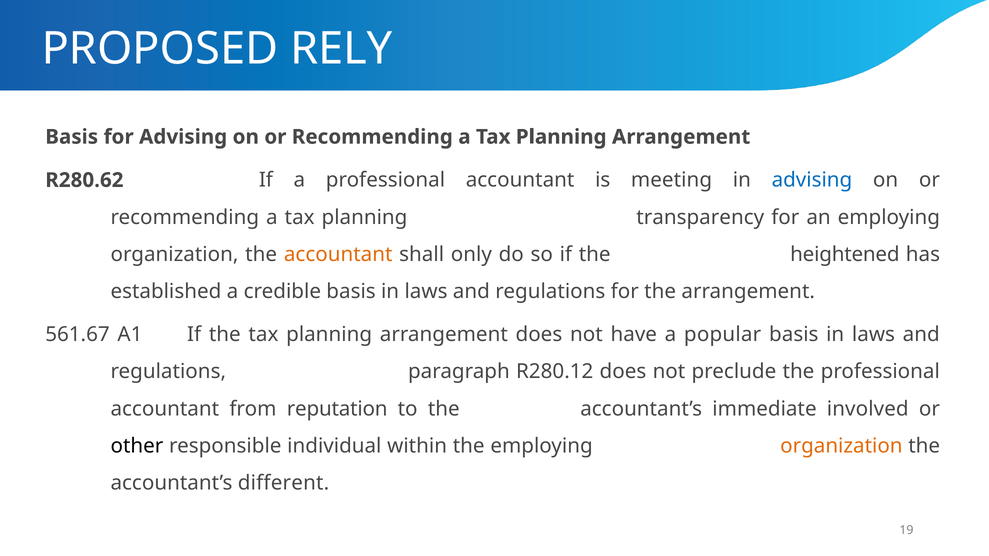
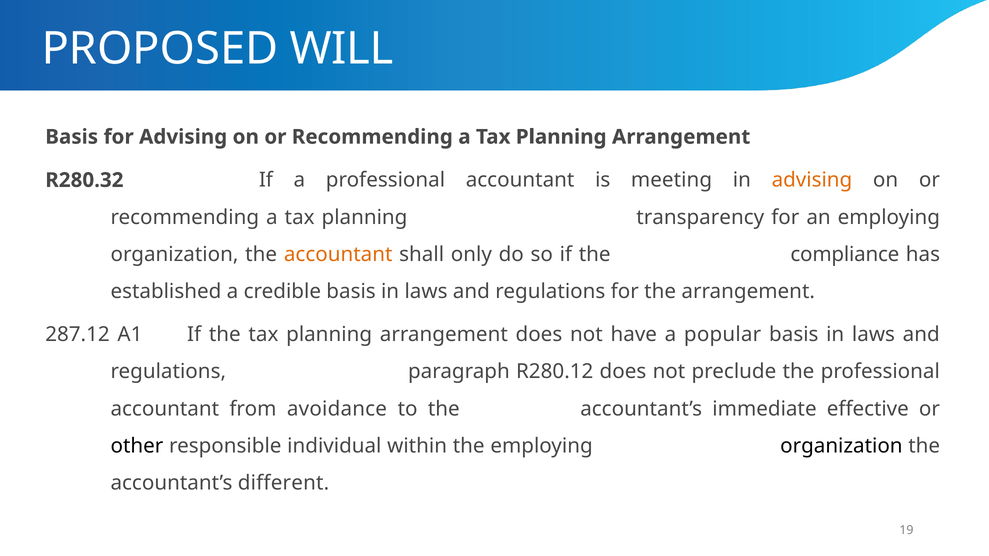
RELY: RELY -> WILL
R280.62: R280.62 -> R280.32
advising at (812, 180) colour: blue -> orange
heightened: heightened -> compliance
561.67: 561.67 -> 287.12
reputation: reputation -> avoidance
involved: involved -> effective
organization at (841, 446) colour: orange -> black
